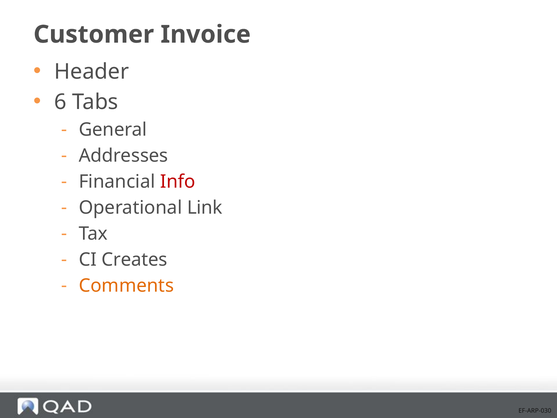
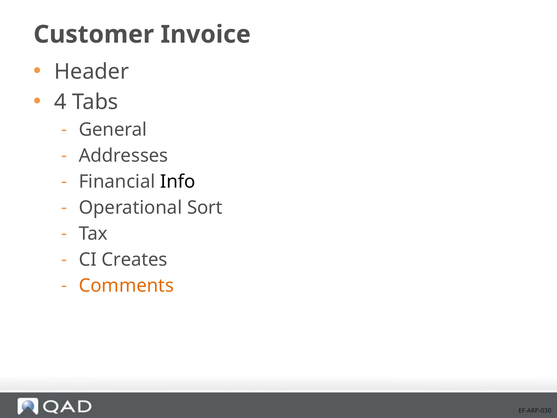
6: 6 -> 4
Info colour: red -> black
Link: Link -> Sort
